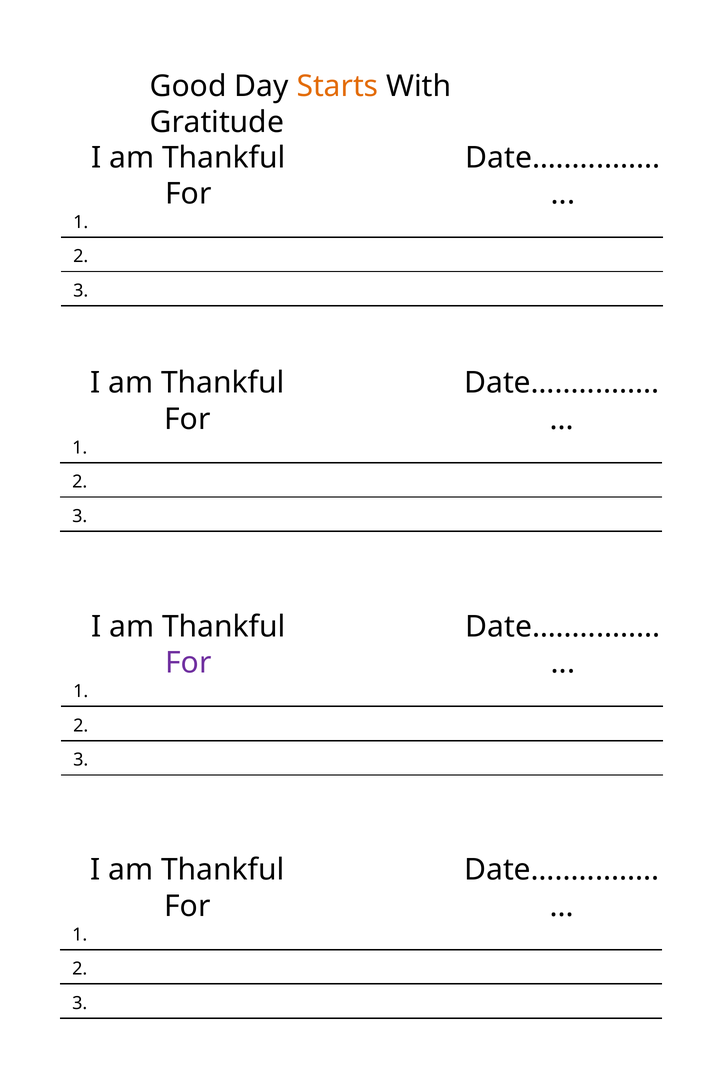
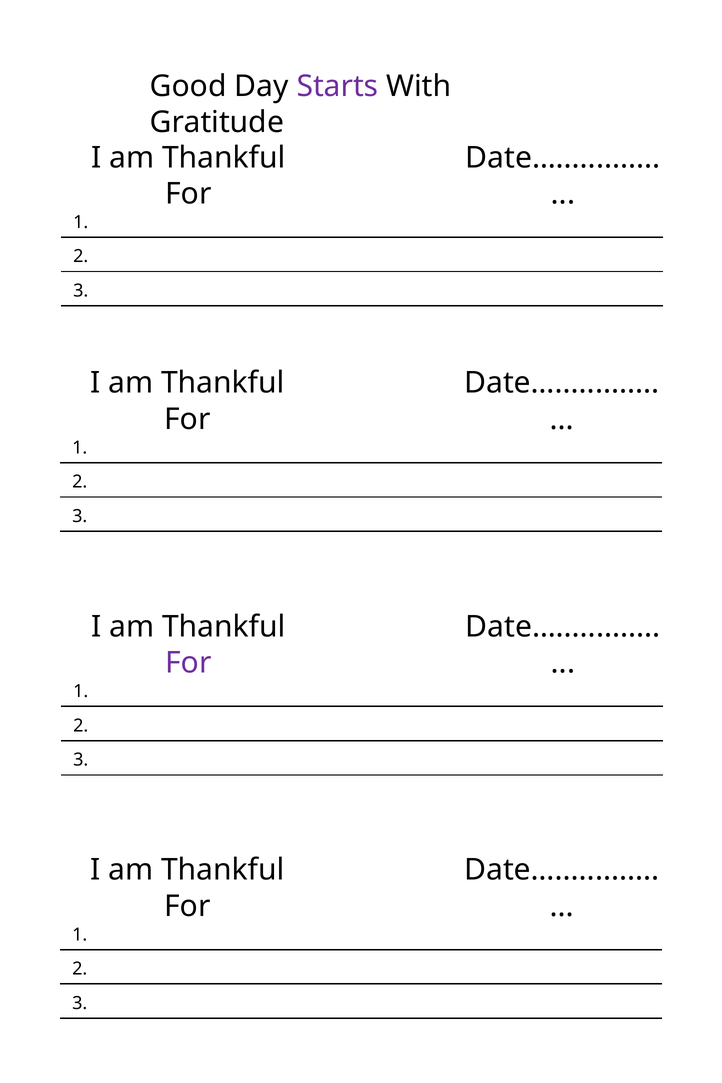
Starts colour: orange -> purple
